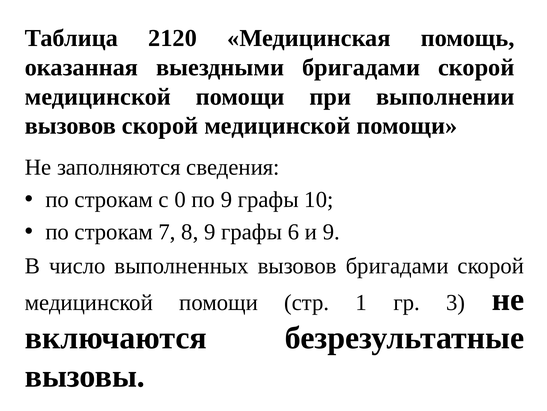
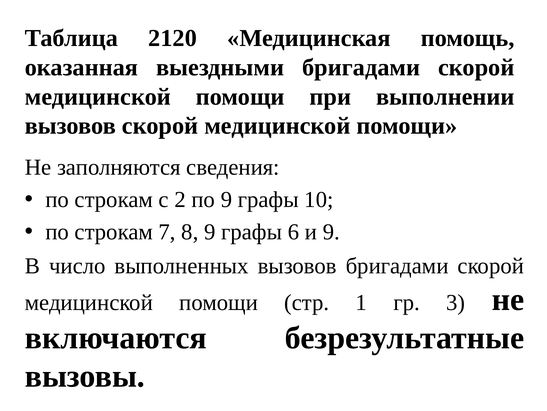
0: 0 -> 2
